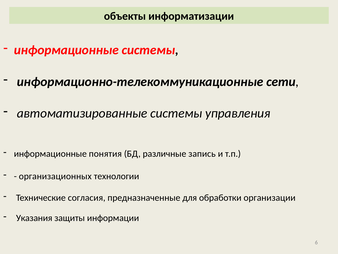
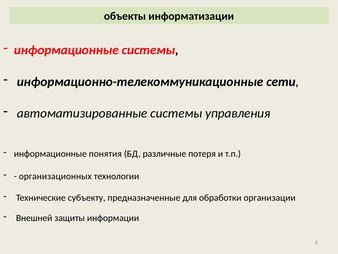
запись: запись -> потеря
согласия: согласия -> субъекту
Указания: Указания -> Внешней
